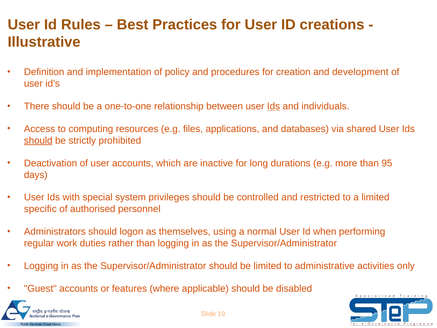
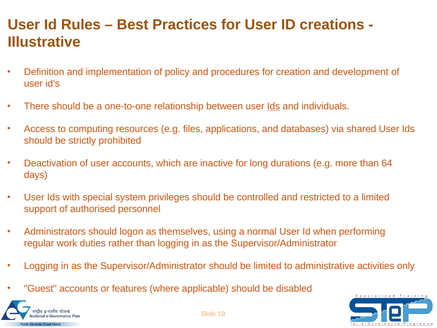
should at (38, 140) underline: present -> none
95: 95 -> 64
specific: specific -> support
